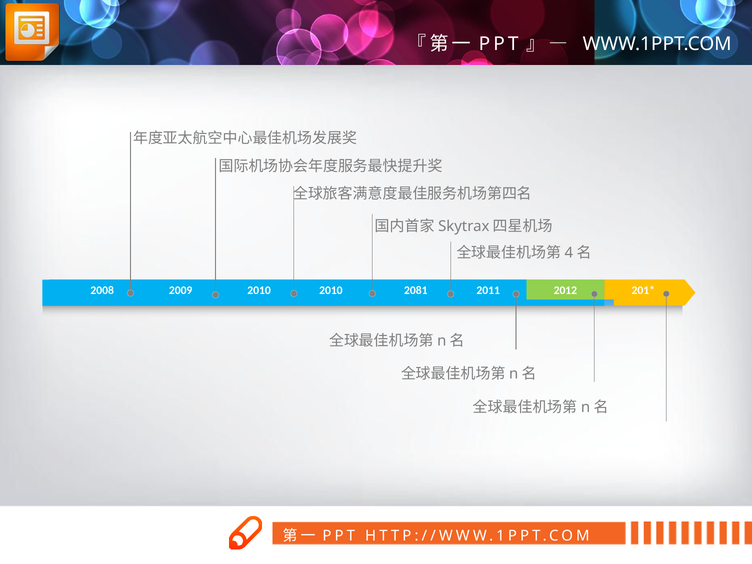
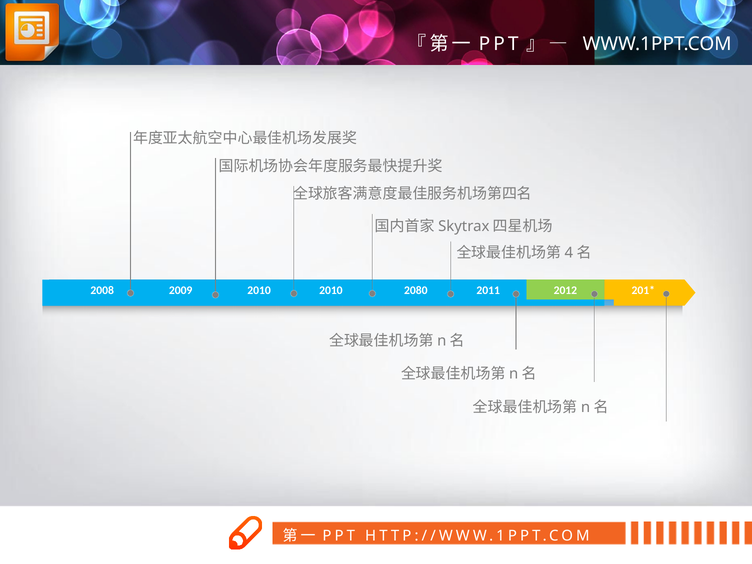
2081: 2081 -> 2080
